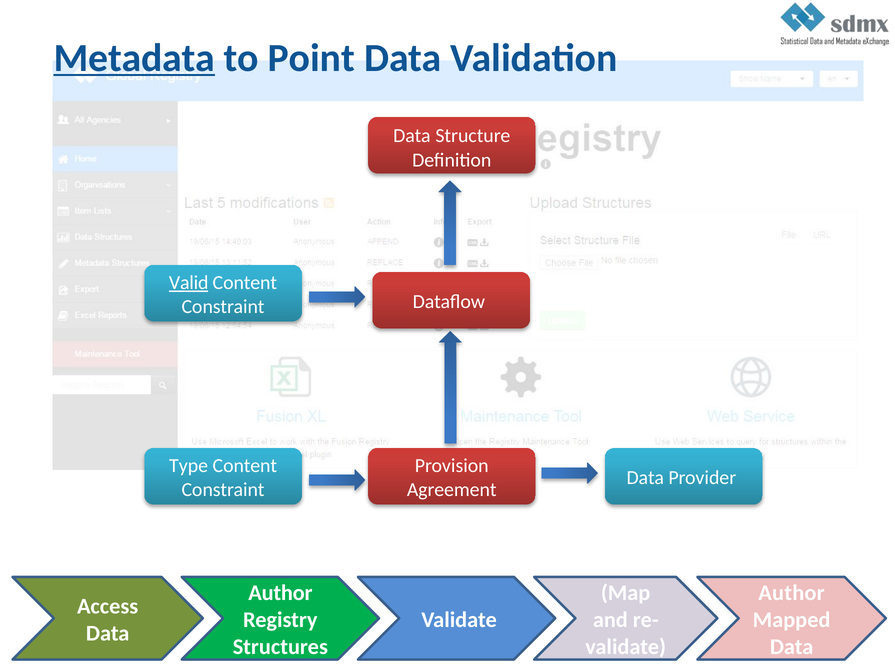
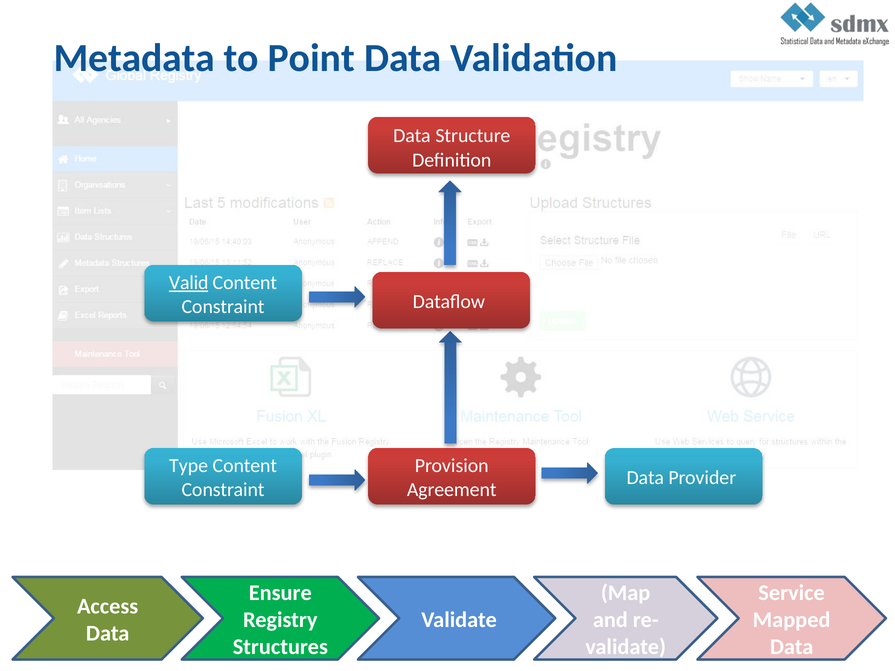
Metadata underline: present -> none
Author at (280, 593): Author -> Ensure
Author at (791, 593): Author -> Service
